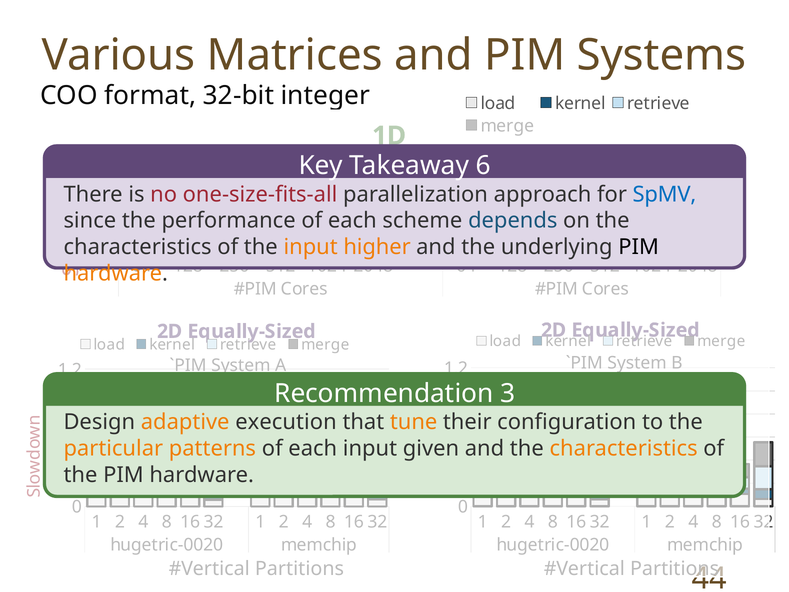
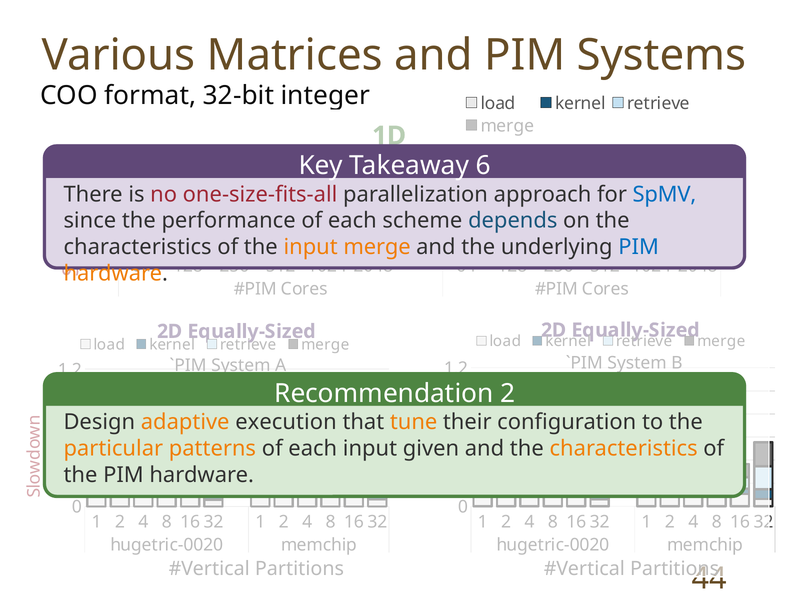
input higher: higher -> merge
PIM at (639, 247) colour: black -> blue
Recommendation 3: 3 -> 2
